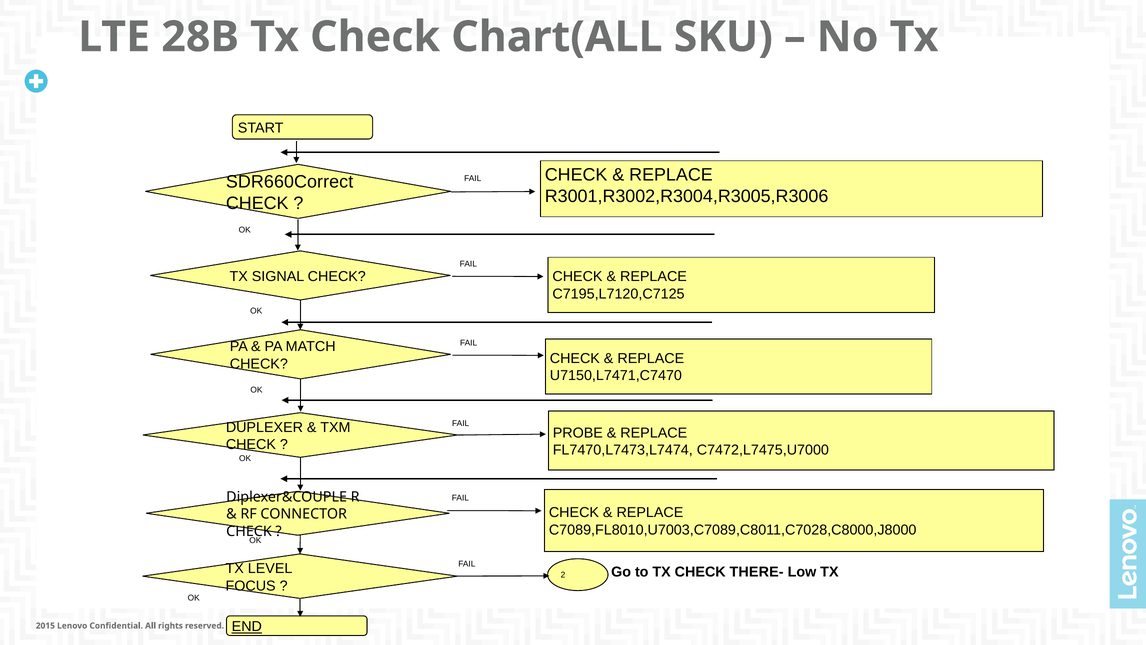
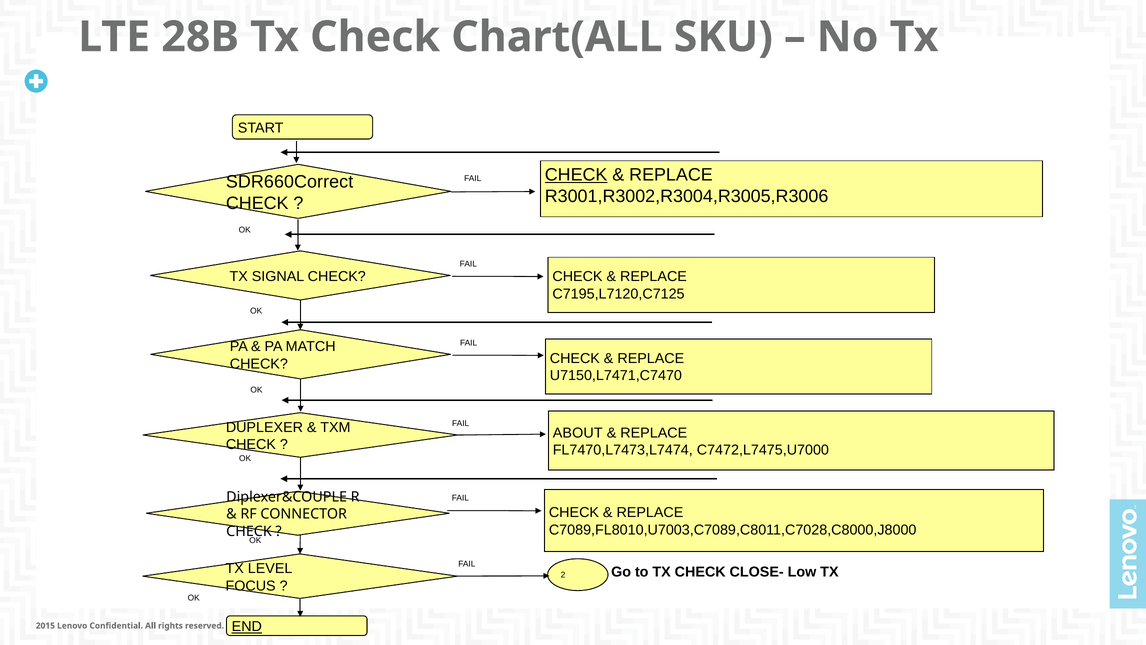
CHECK at (576, 175) underline: none -> present
PROBE: PROBE -> ABOUT
THERE-: THERE- -> CLOSE-
